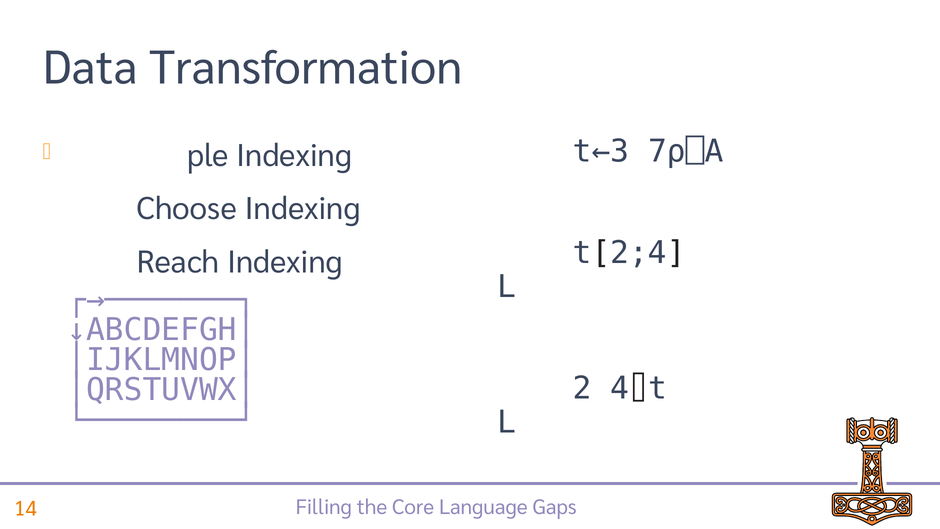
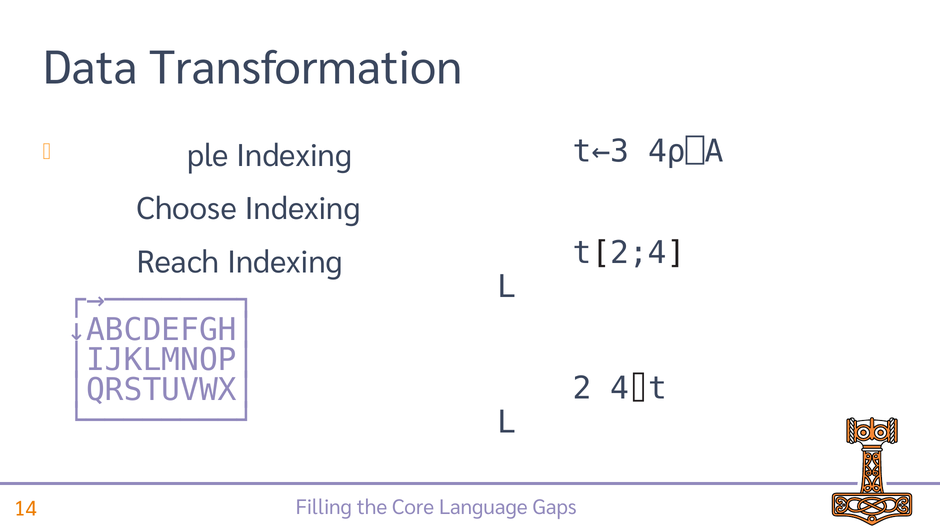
7⍴⎕A: 7⍴⎕A -> 4⍴⎕A
